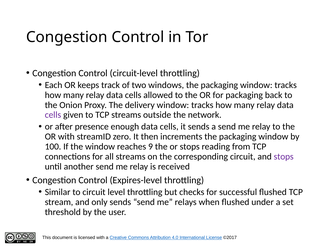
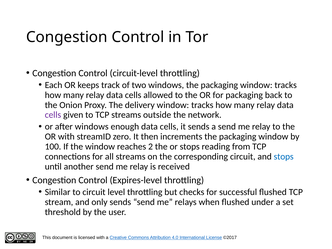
after presence: presence -> windows
9: 9 -> 2
stops at (284, 156) colour: purple -> blue
